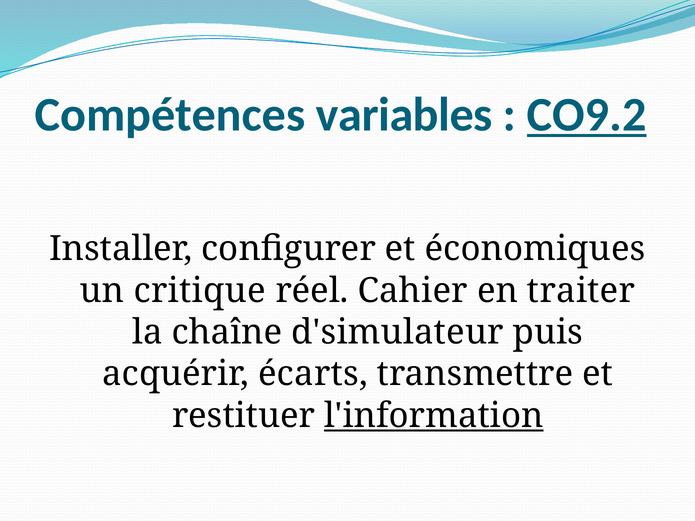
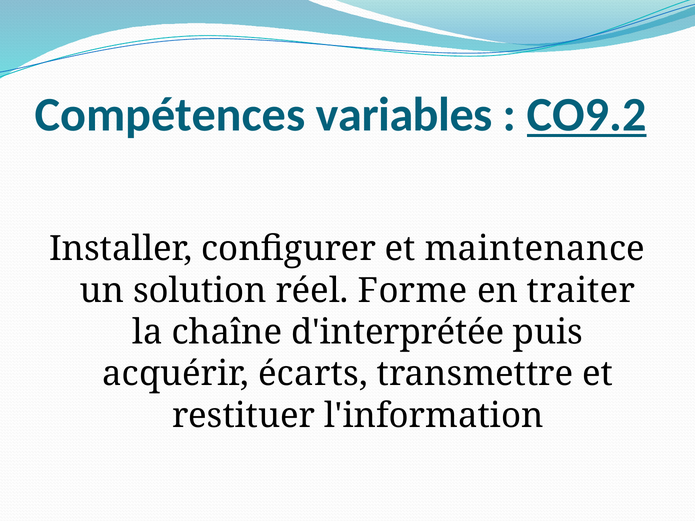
économiques: économiques -> maintenance
critique: critique -> solution
Cahier: Cahier -> Forme
d'simulateur: d'simulateur -> d'interprétée
l'information underline: present -> none
